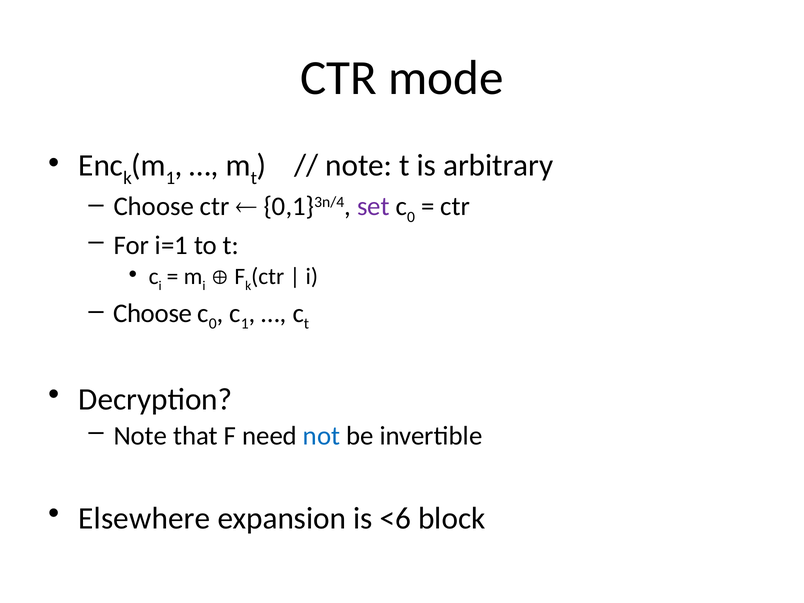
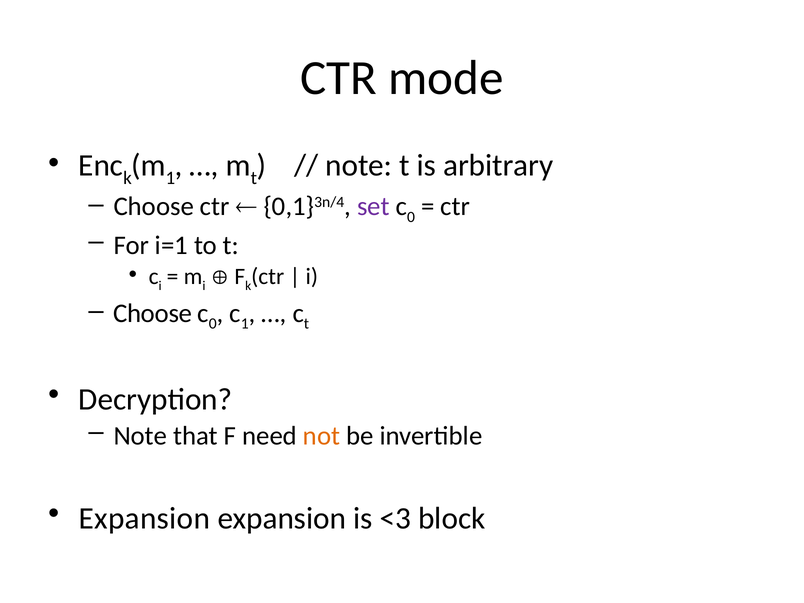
not colour: blue -> orange
Elsewhere at (144, 518): Elsewhere -> Expansion
<6: <6 -> <3
